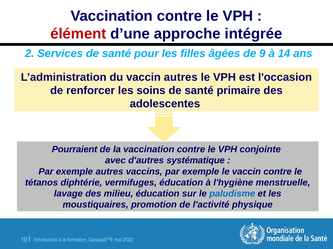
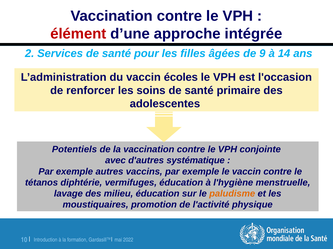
vaccin autres: autres -> écoles
Pourraient: Pourraient -> Potentiels
paludisme colour: blue -> orange
